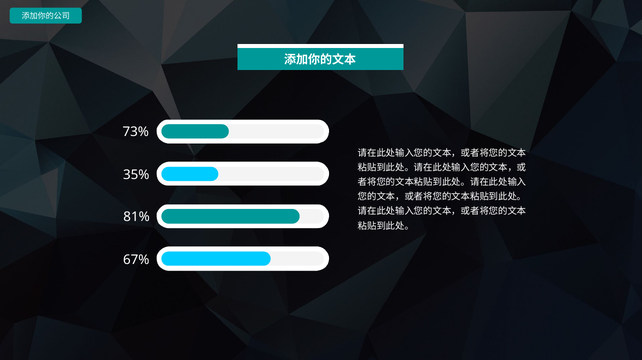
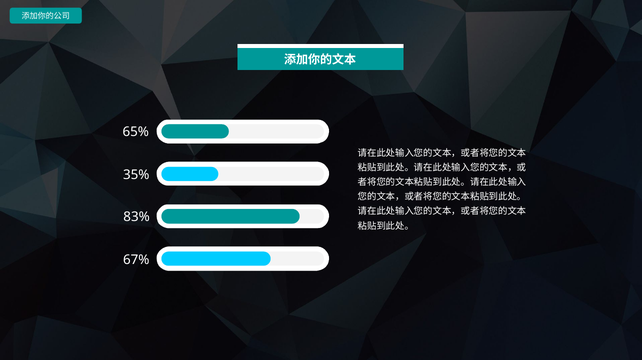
73%: 73% -> 65%
81%: 81% -> 83%
